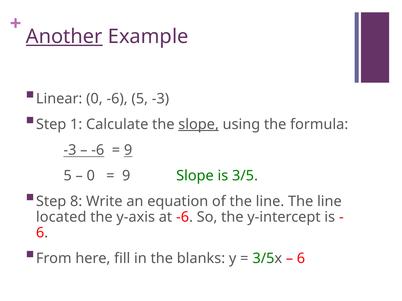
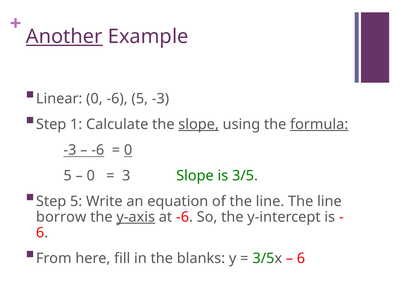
formula underline: none -> present
9 at (128, 150): 9 -> 0
9 at (126, 176): 9 -> 3
Step 8: 8 -> 5
located: located -> borrow
y-axis underline: none -> present
